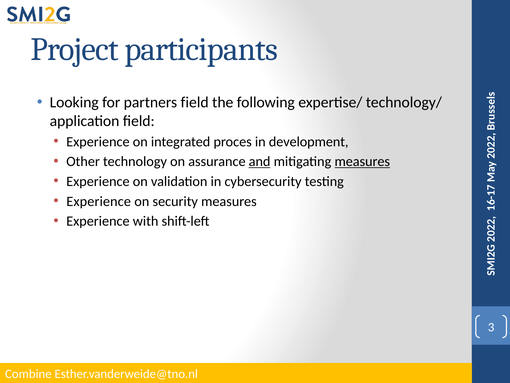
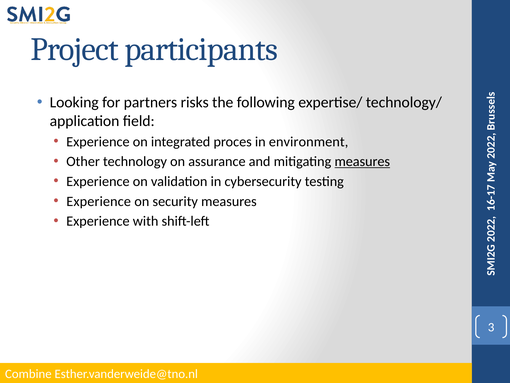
partners field: field -> risks
development: development -> environment
and underline: present -> none
